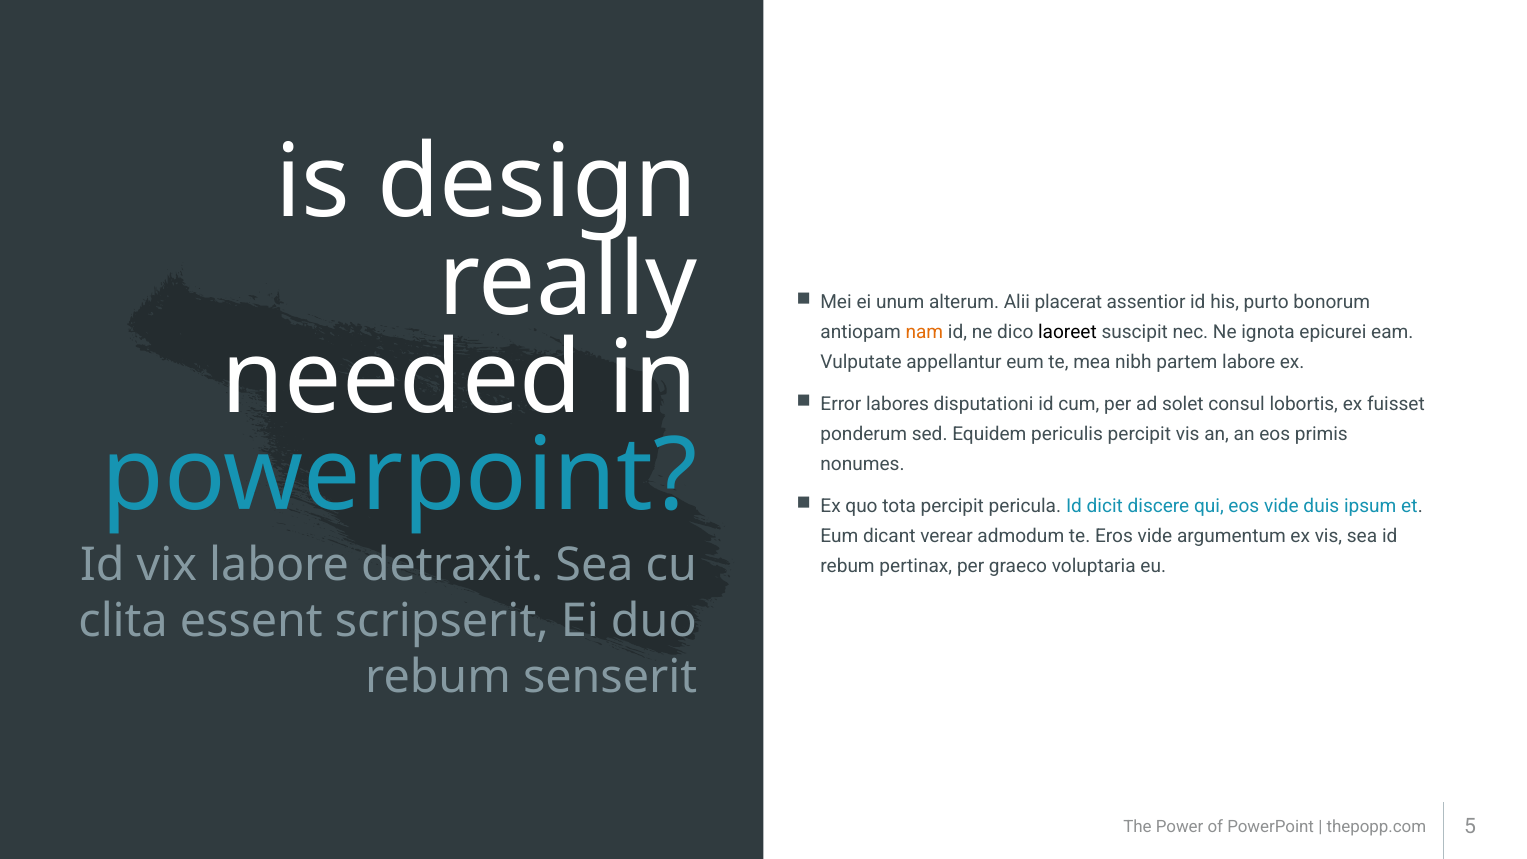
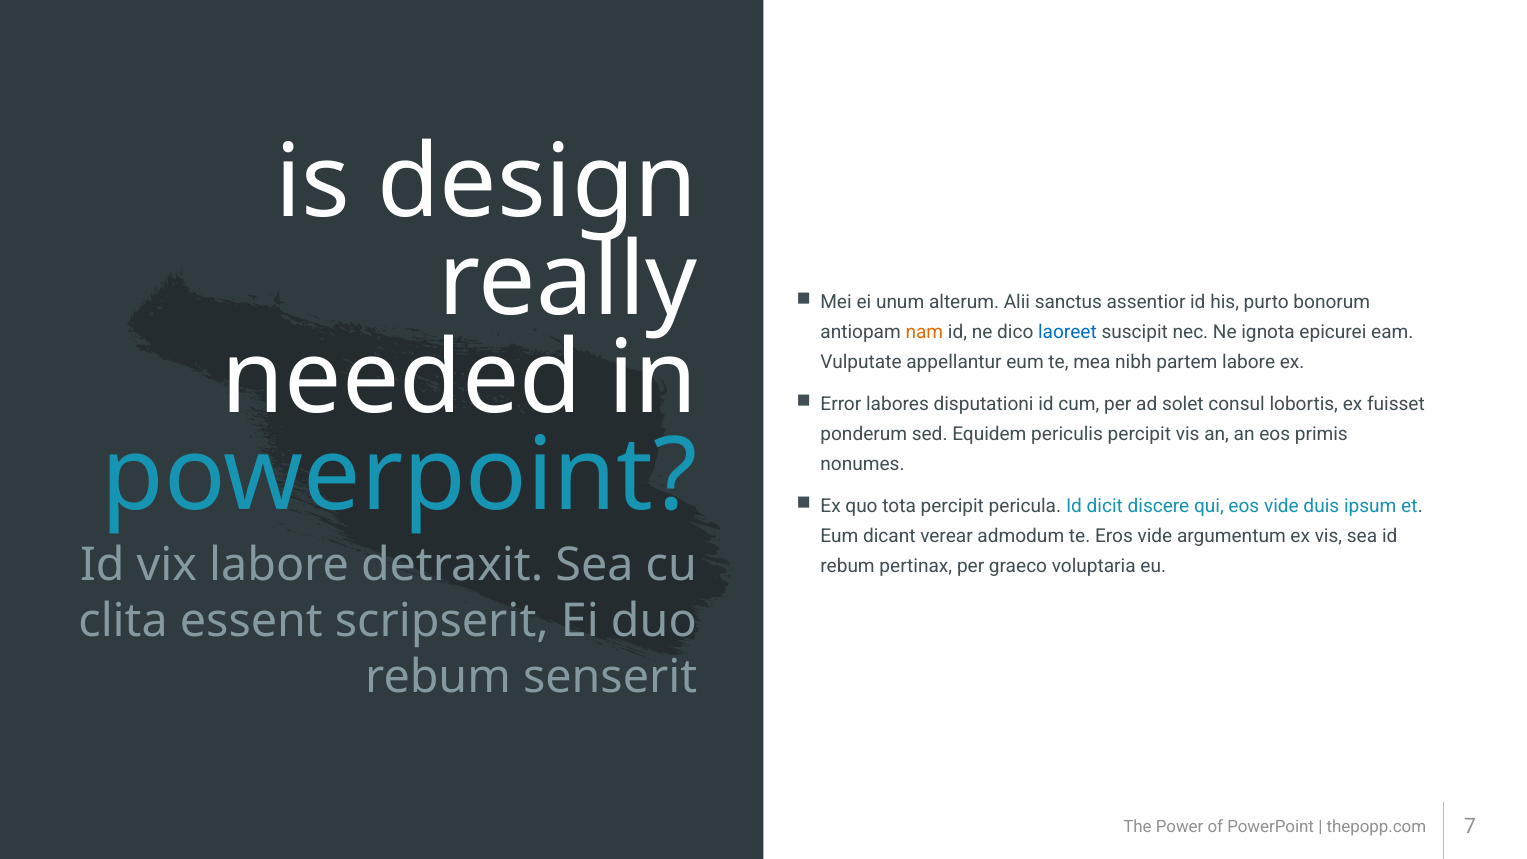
placerat: placerat -> sanctus
laoreet colour: black -> blue
5: 5 -> 7
